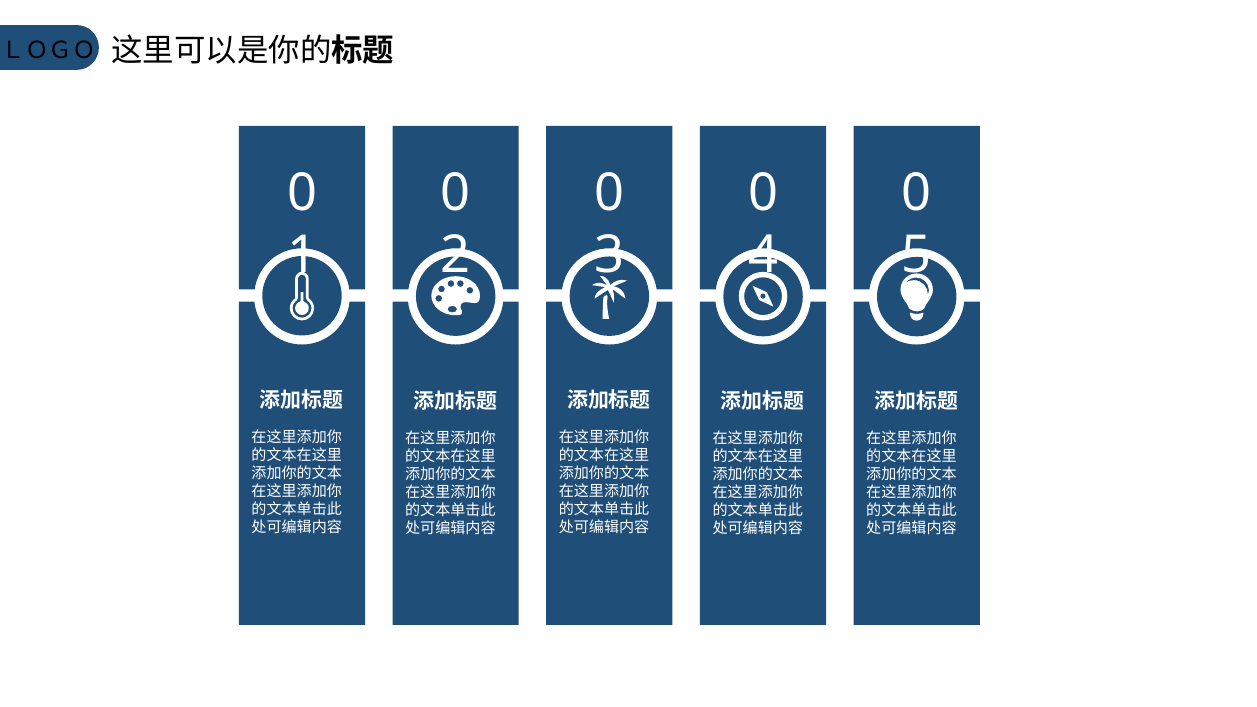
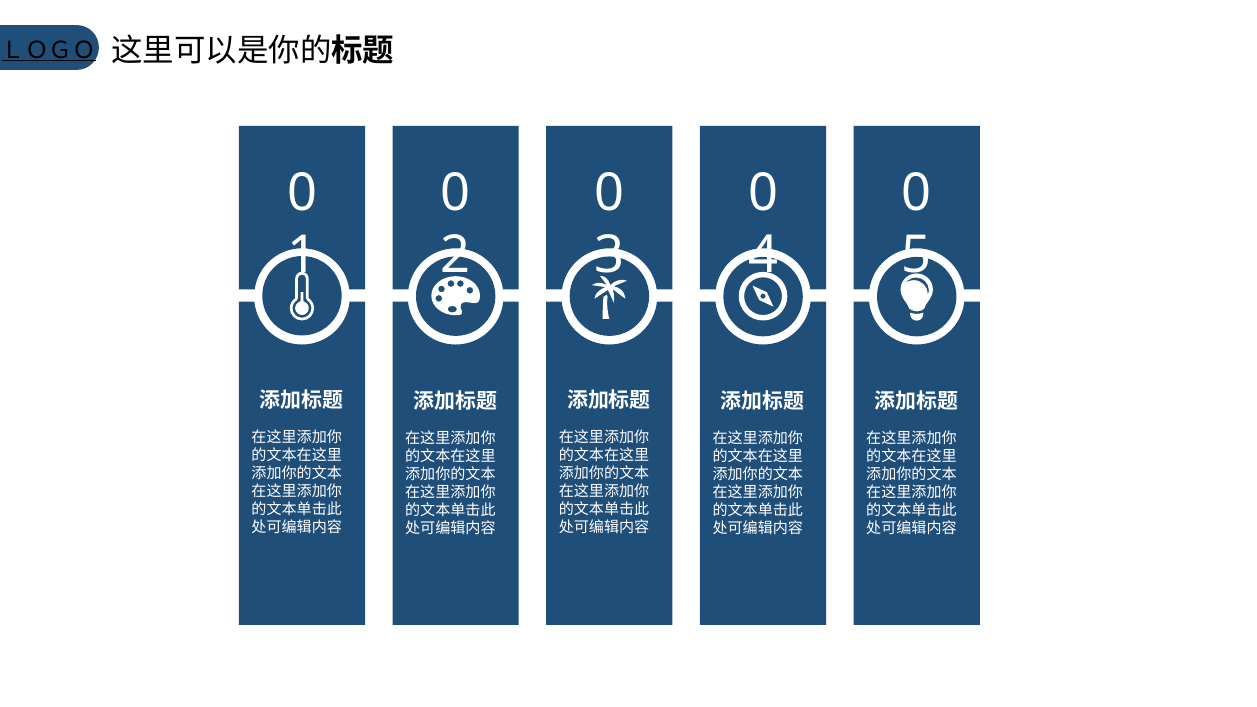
ＬＯＧＯ underline: none -> present
